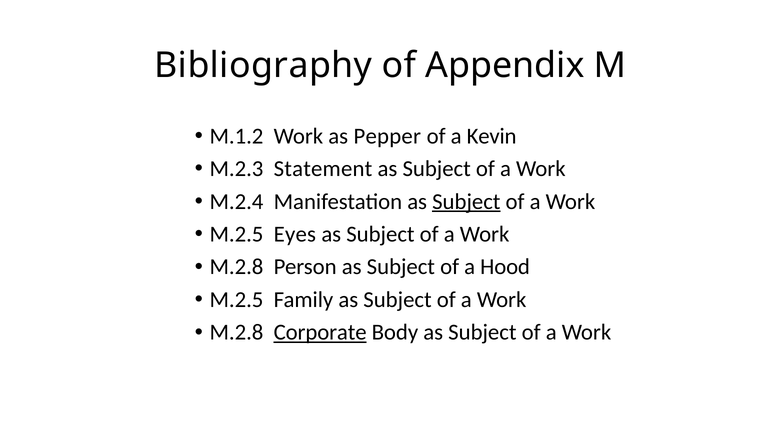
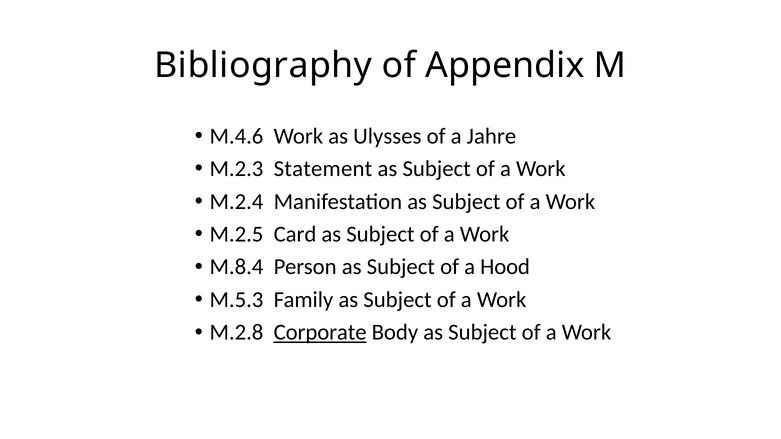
M.1.2: M.1.2 -> M.4.6
Pepper: Pepper -> Ulysses
Kevin: Kevin -> Jahre
Subject at (466, 202) underline: present -> none
Eyes: Eyes -> Card
M.2.8 at (236, 267): M.2.8 -> M.8.4
M.2.5 at (236, 300): M.2.5 -> M.5.3
